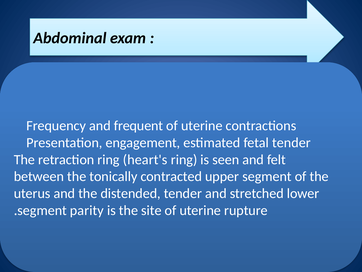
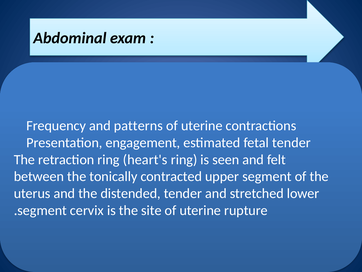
frequent: frequent -> patterns
parity: parity -> cervix
